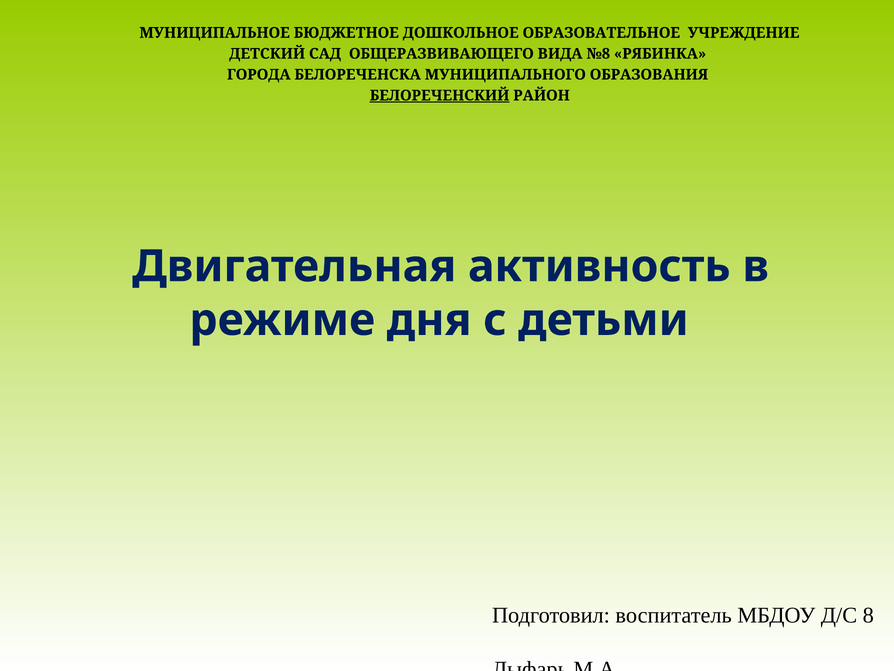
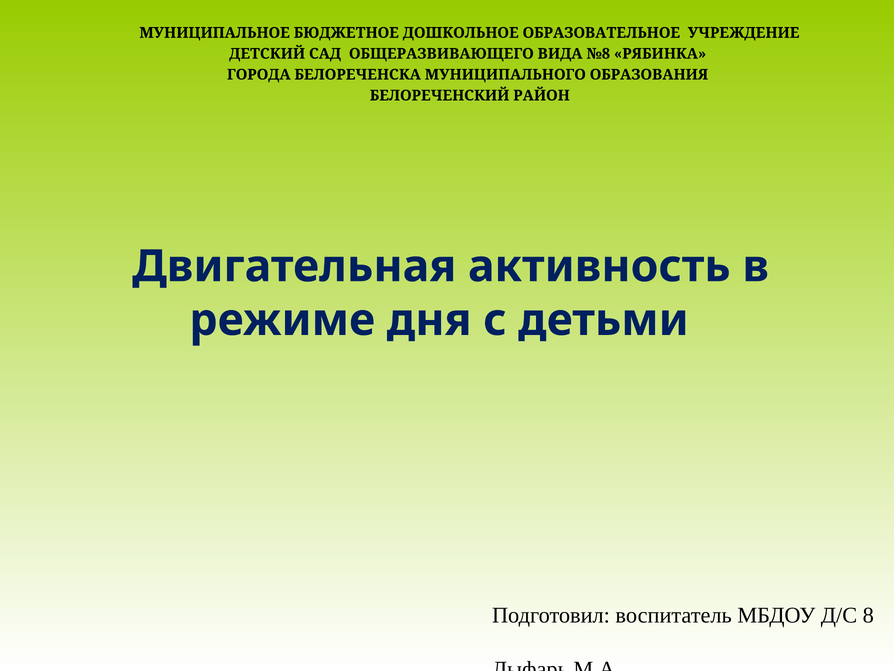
БЕЛОРЕЧЕНСКИЙ underline: present -> none
